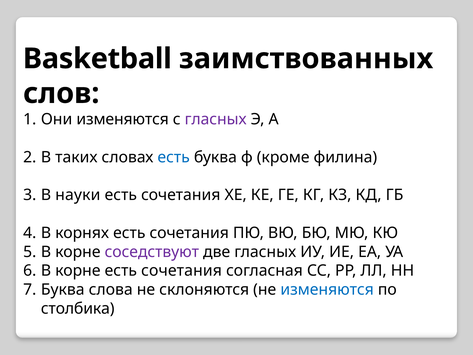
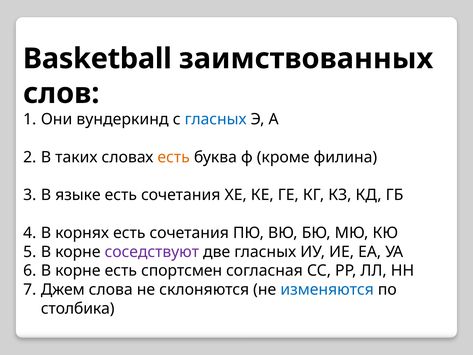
Они изменяются: изменяются -> вундеркинд
гласных at (216, 119) colour: purple -> blue
есть at (174, 157) colour: blue -> orange
науки: науки -> языке
корне есть сочетания: сочетания -> спортсмен
Буква at (63, 289): Буква -> Джем
